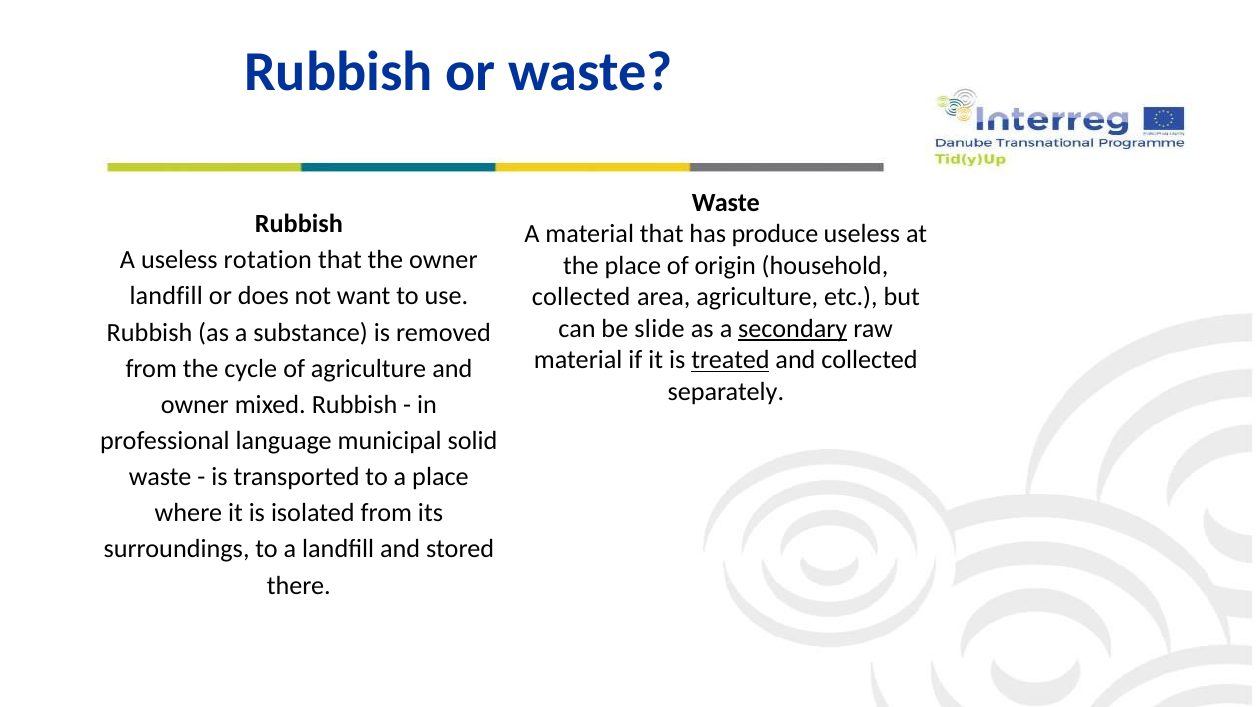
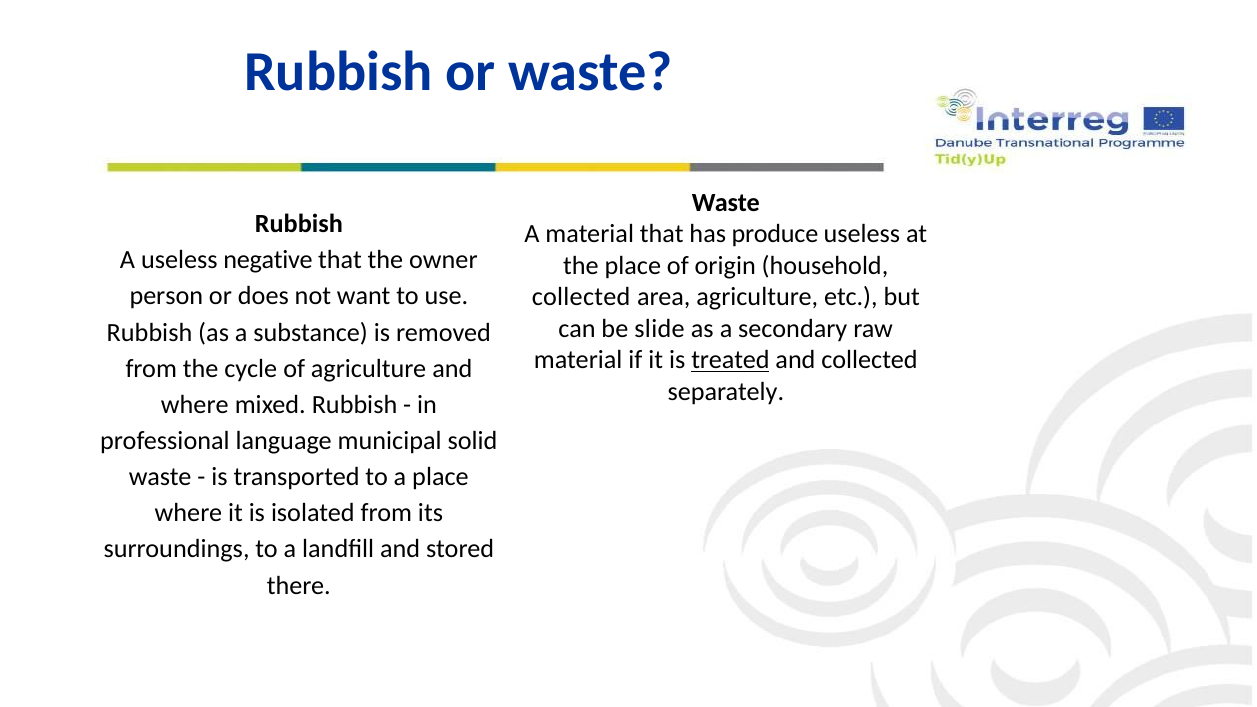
rotation: rotation -> negative
landfill at (166, 296): landfill -> person
secondary underline: present -> none
owner at (195, 405): owner -> where
